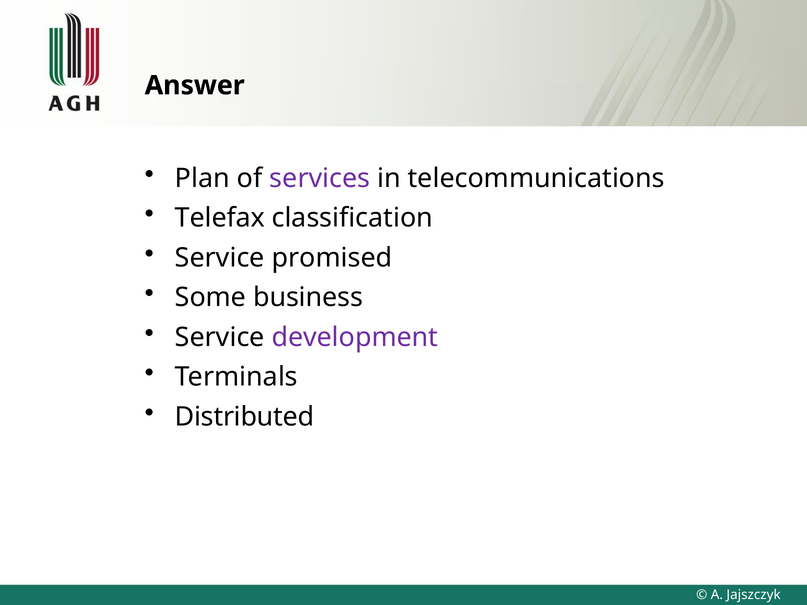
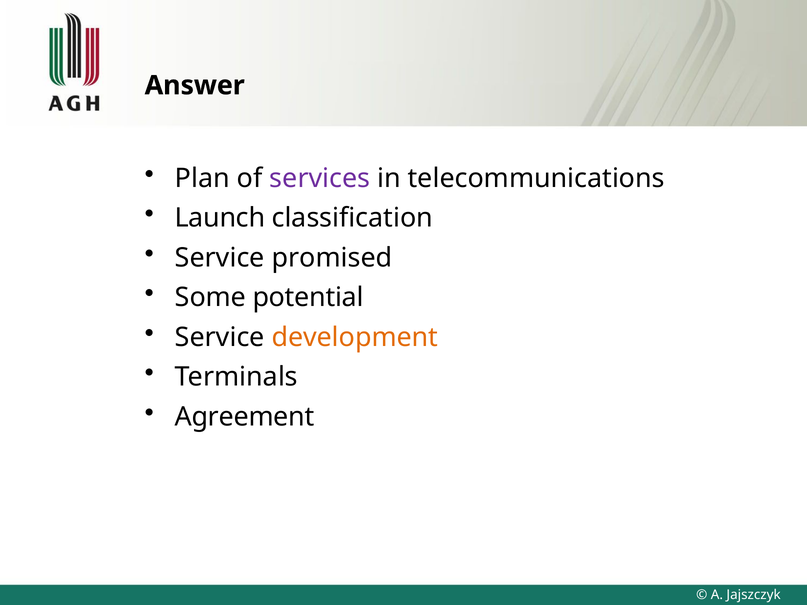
Telefax: Telefax -> Launch
business: business -> potential
development colour: purple -> orange
Distributed: Distributed -> Agreement
